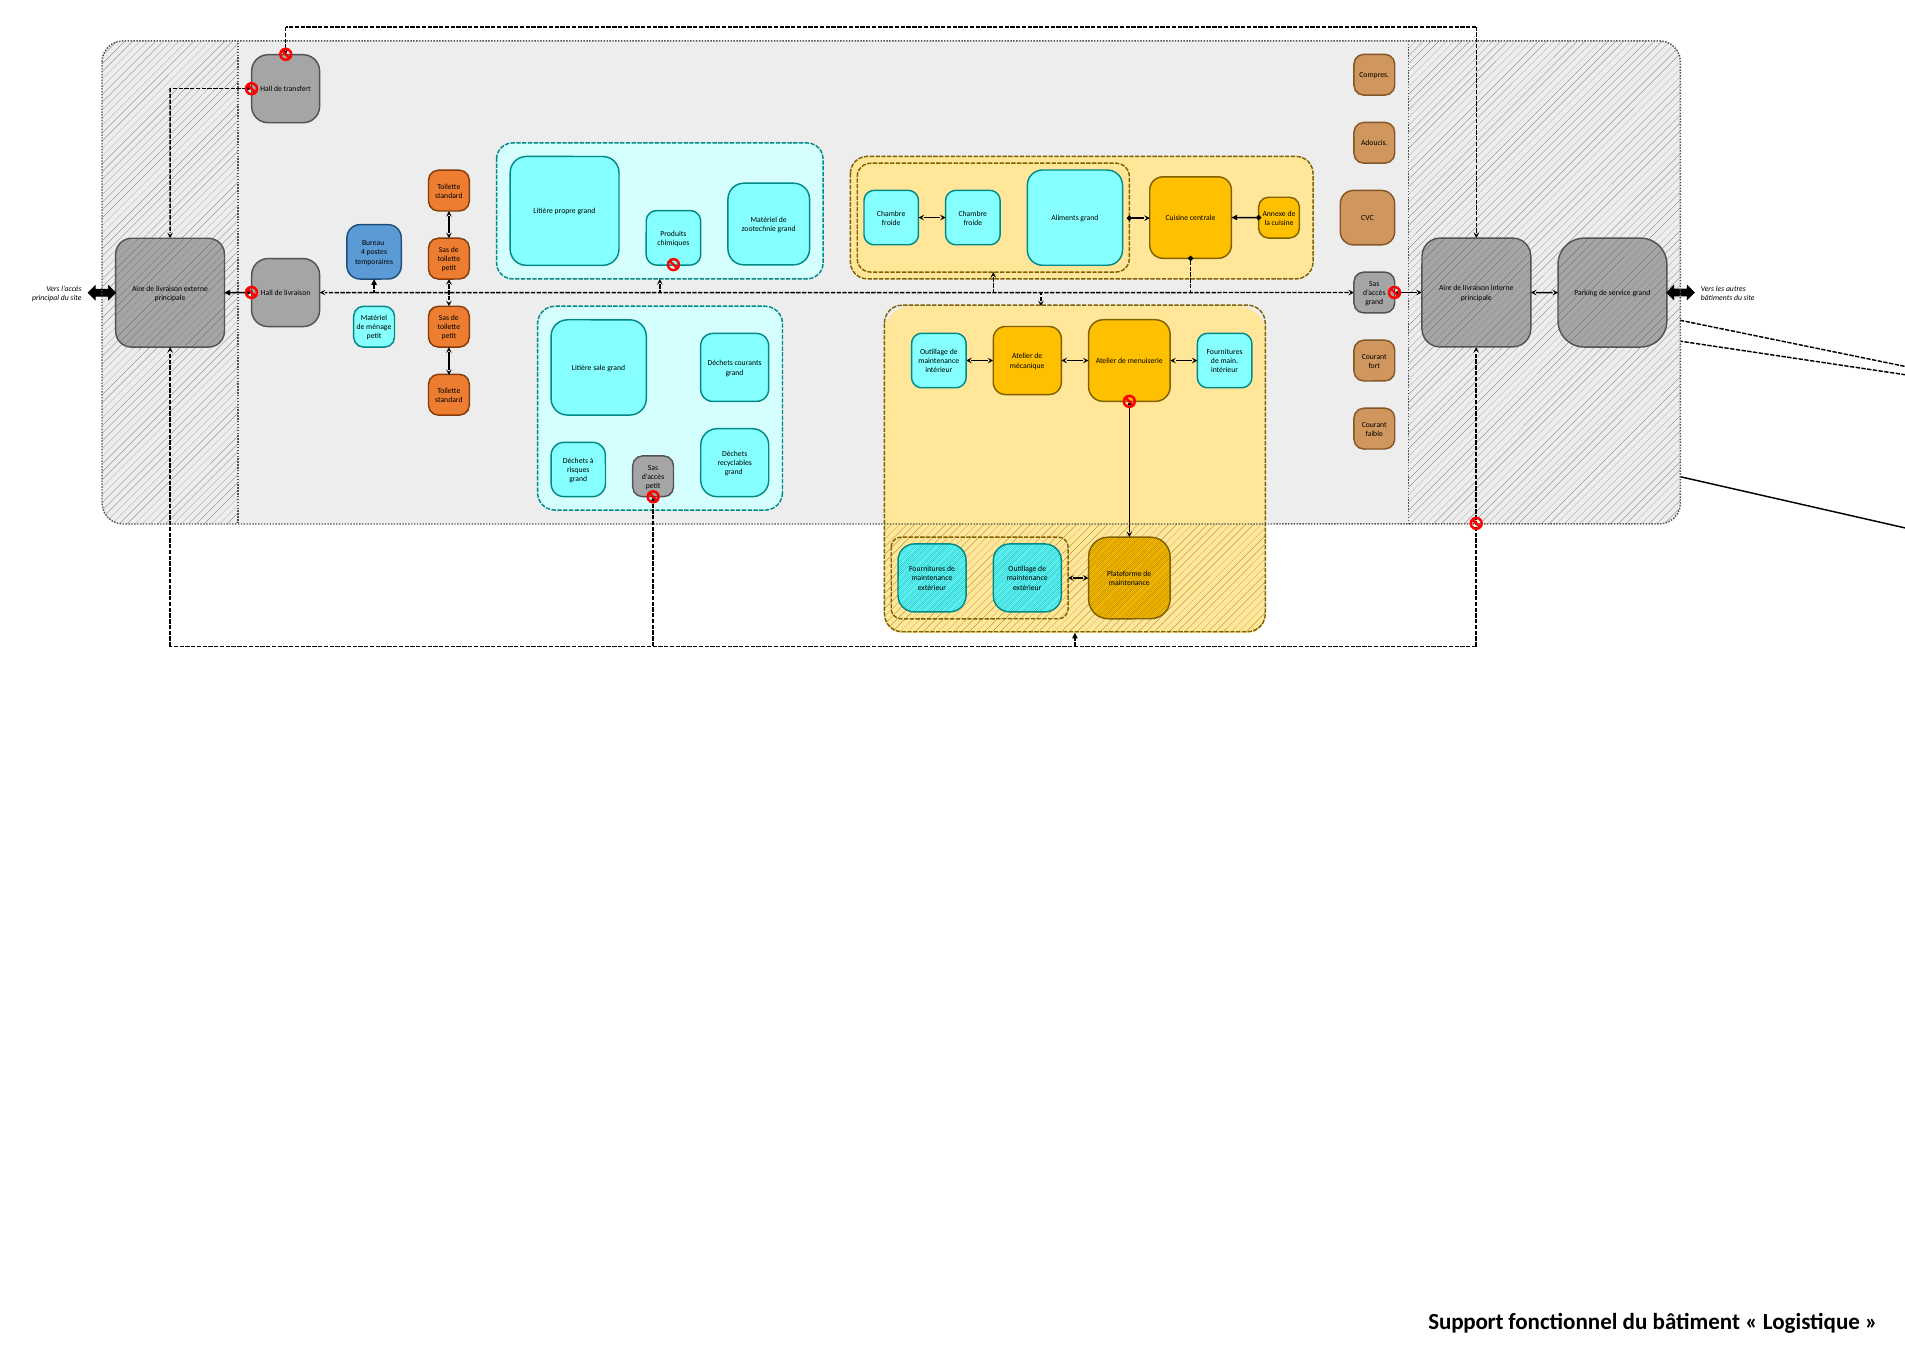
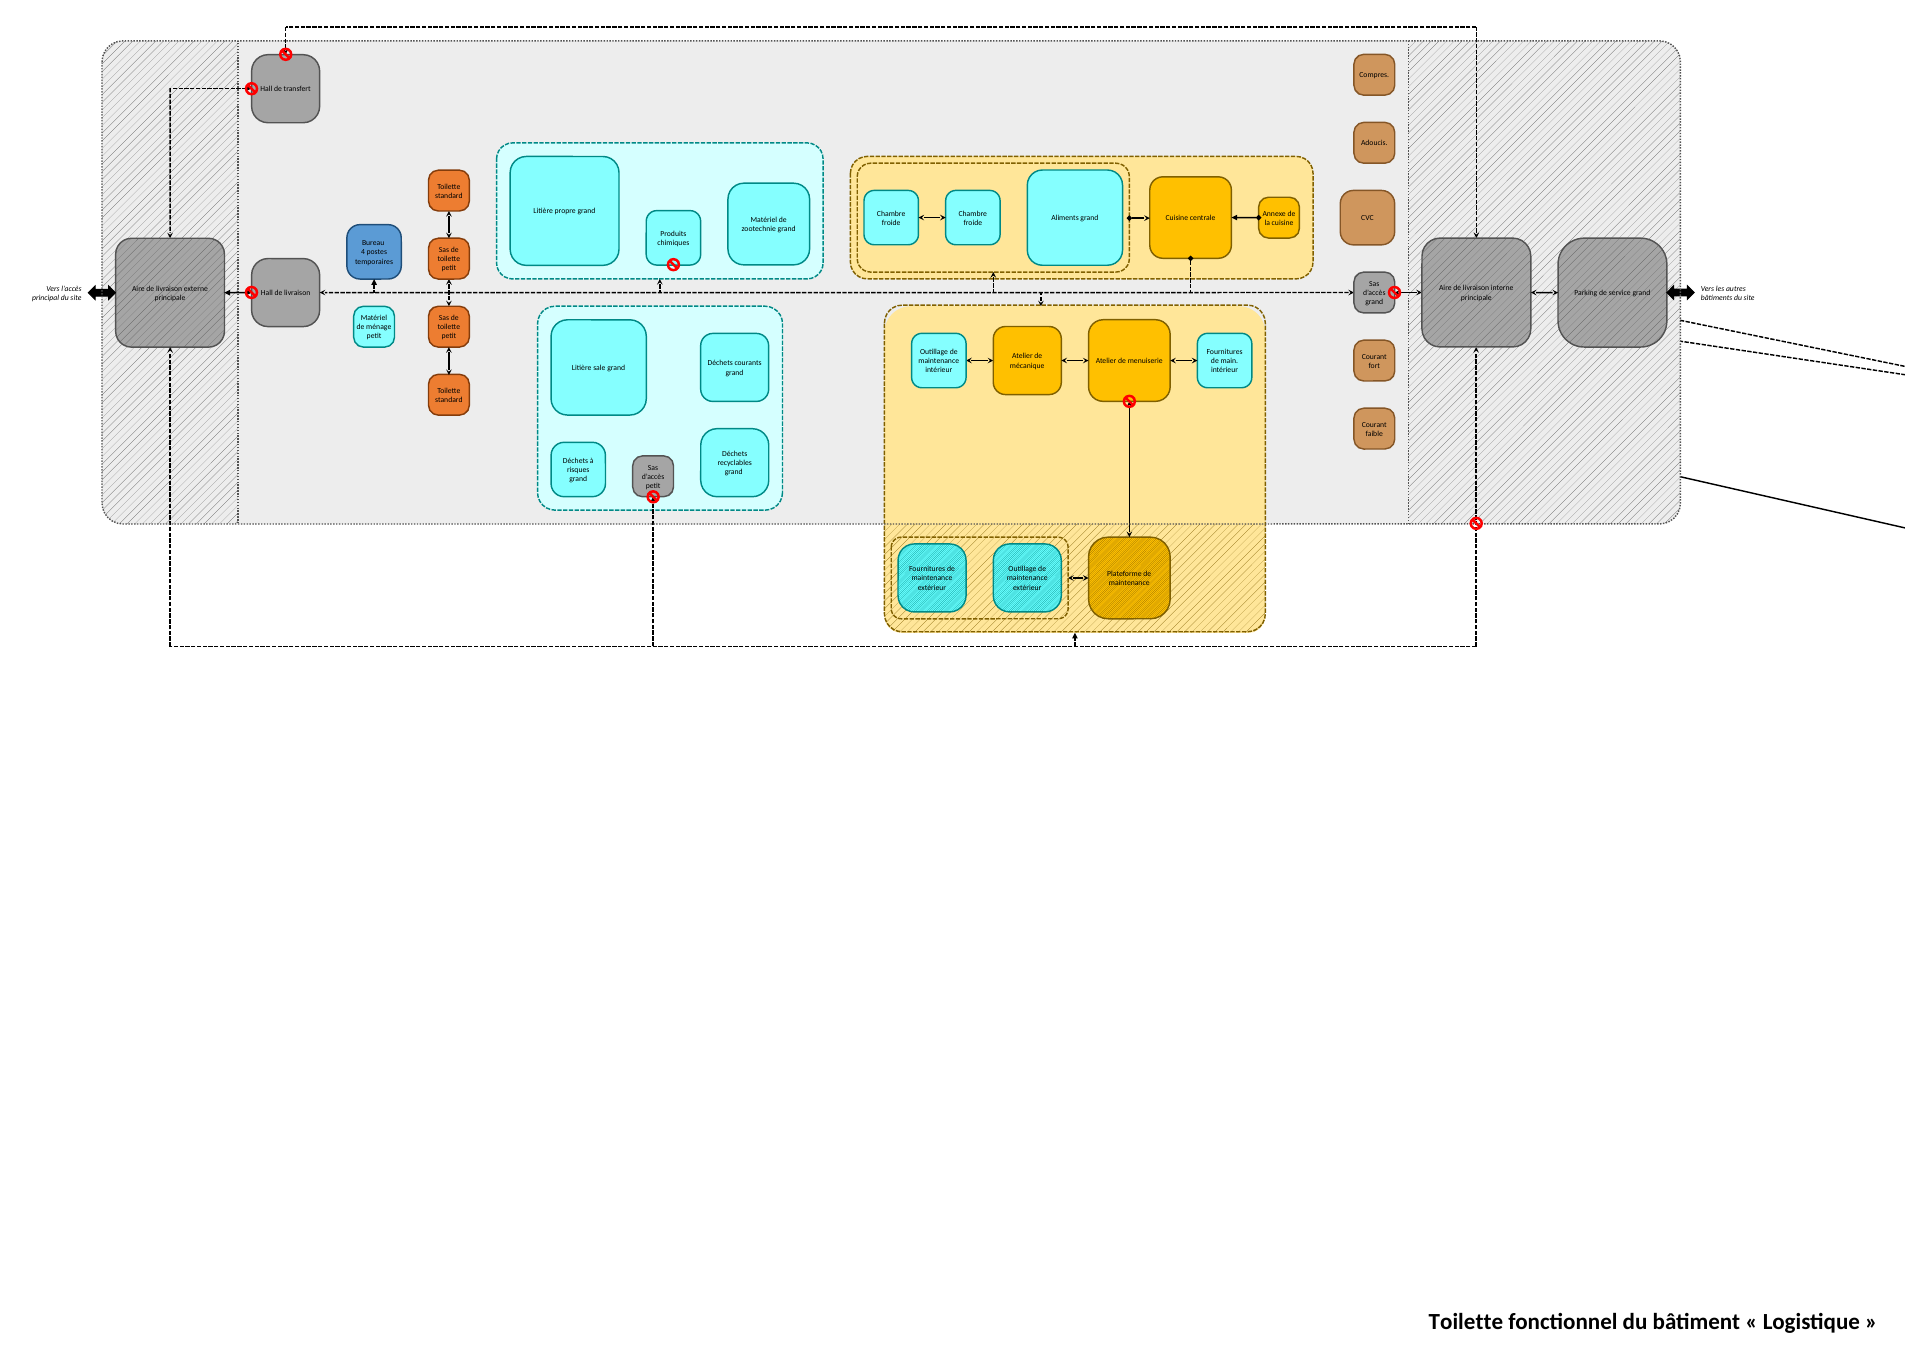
Support at (1466, 1322): Support -> Toilette
